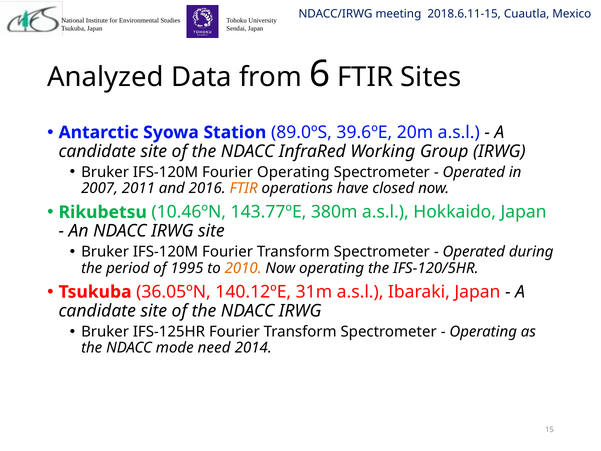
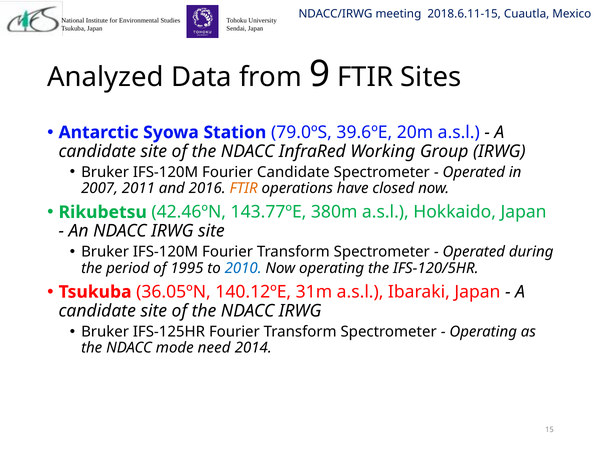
6: 6 -> 9
89.0ºS: 89.0ºS -> 79.0ºS
Fourier Operating: Operating -> Candidate
10.46ºN: 10.46ºN -> 42.46ºN
2010 colour: orange -> blue
